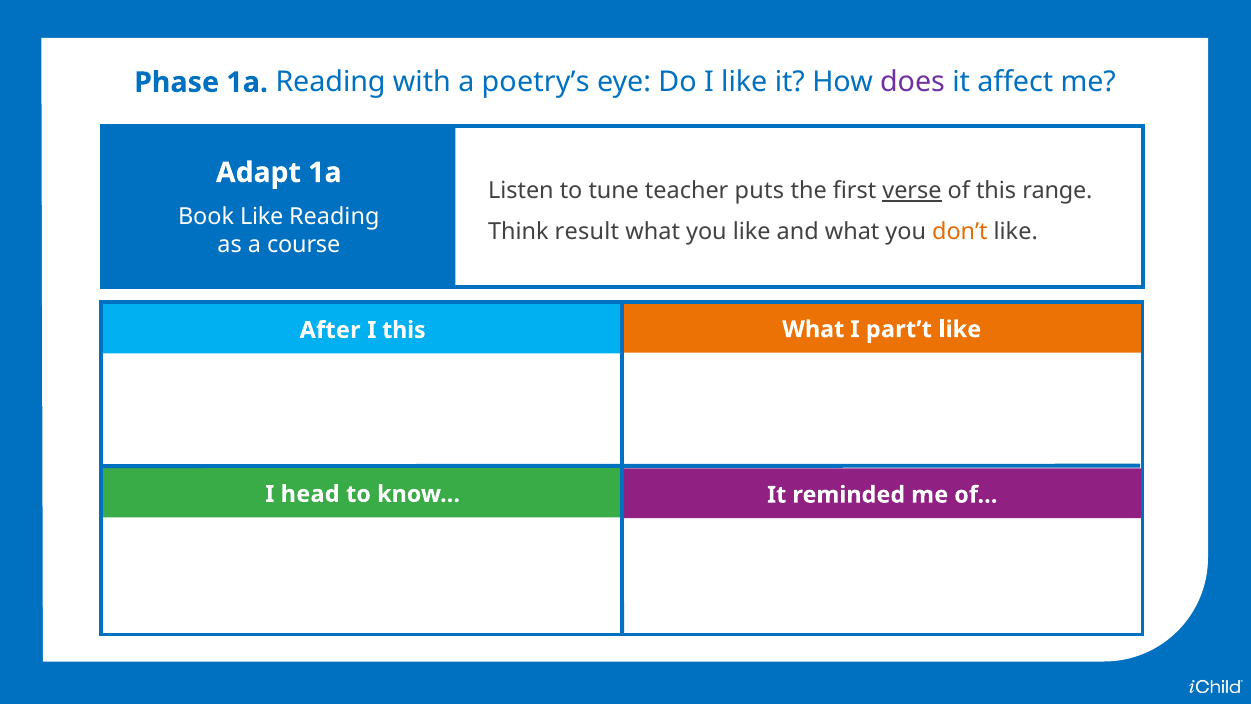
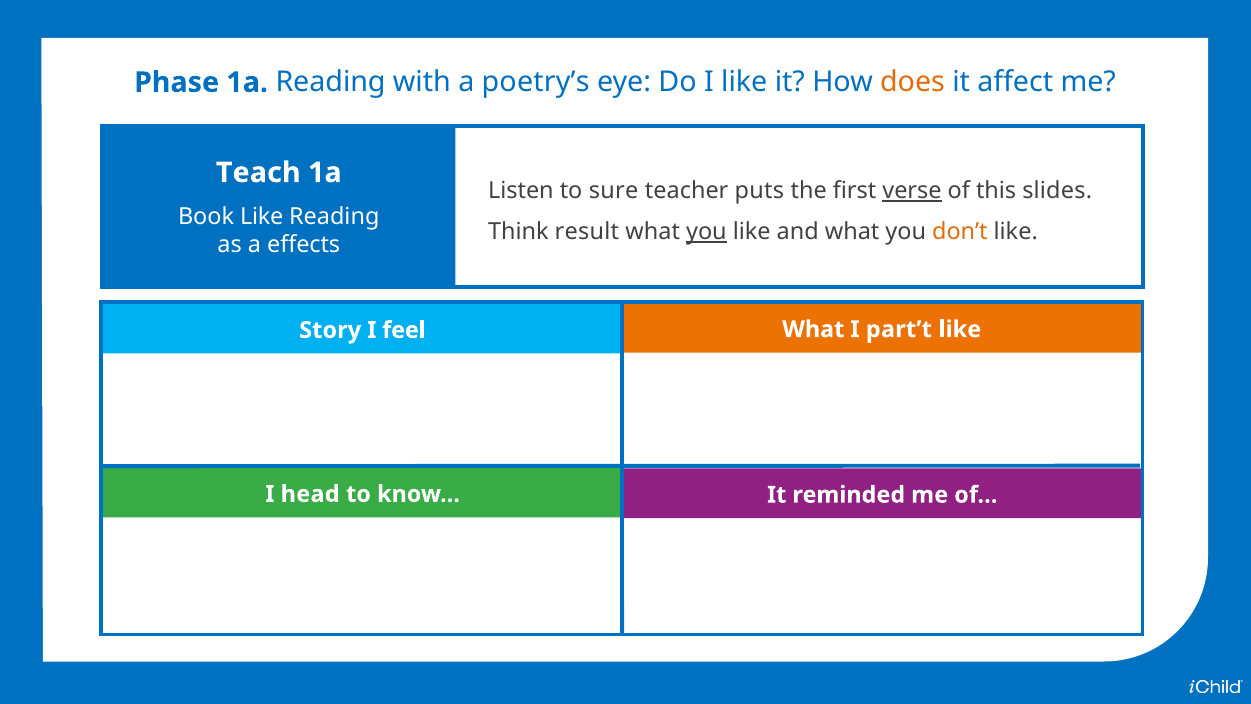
does colour: purple -> orange
Adapt: Adapt -> Teach
tune: tune -> sure
range: range -> slides
you at (706, 232) underline: none -> present
course: course -> effects
After: After -> Story
I this: this -> feel
